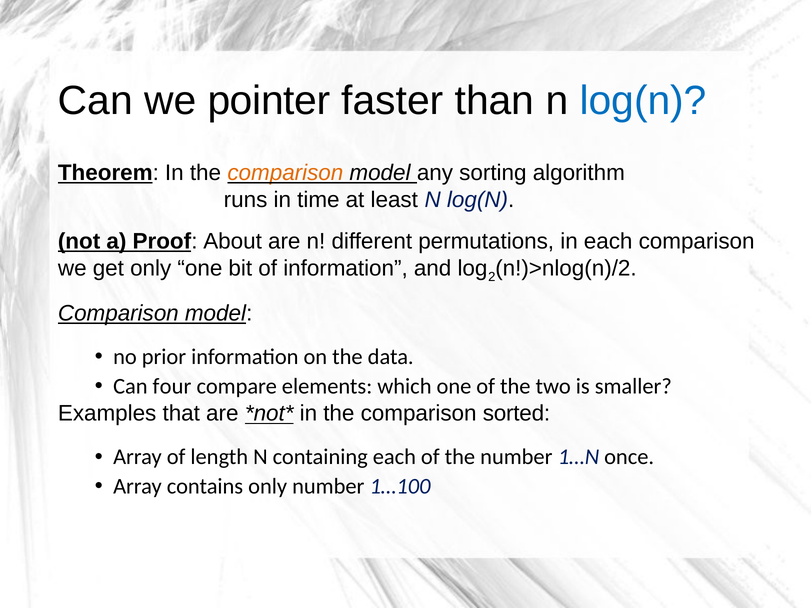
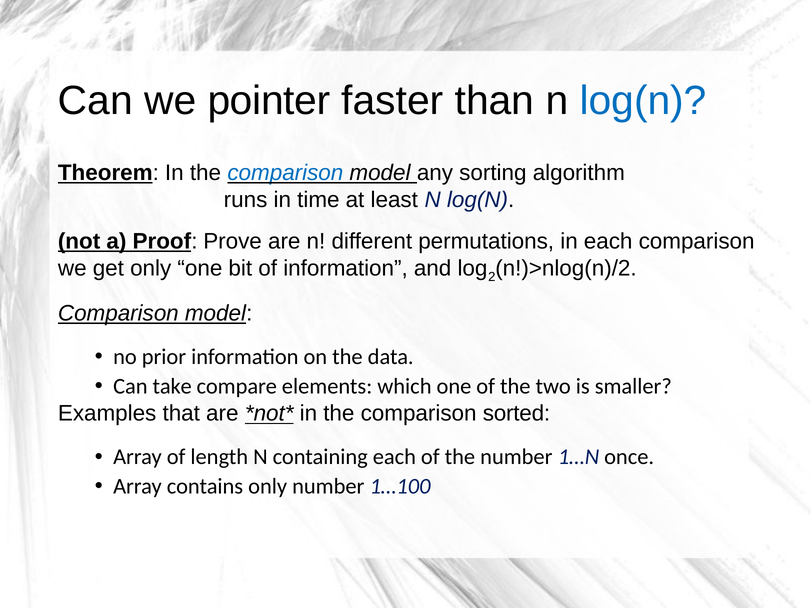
comparison at (285, 173) colour: orange -> blue
About: About -> Prove
four: four -> take
